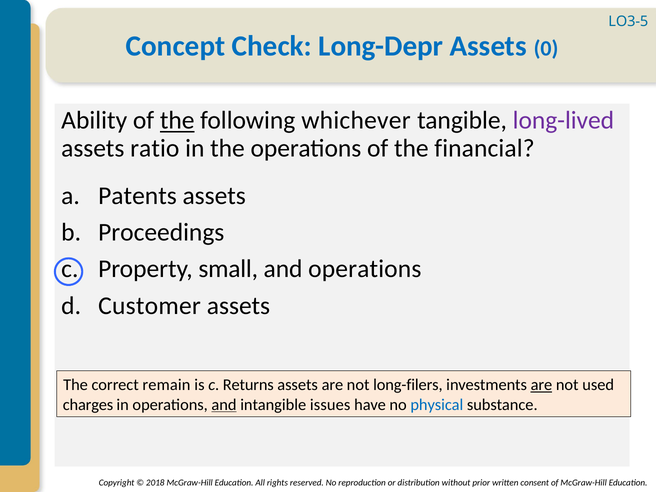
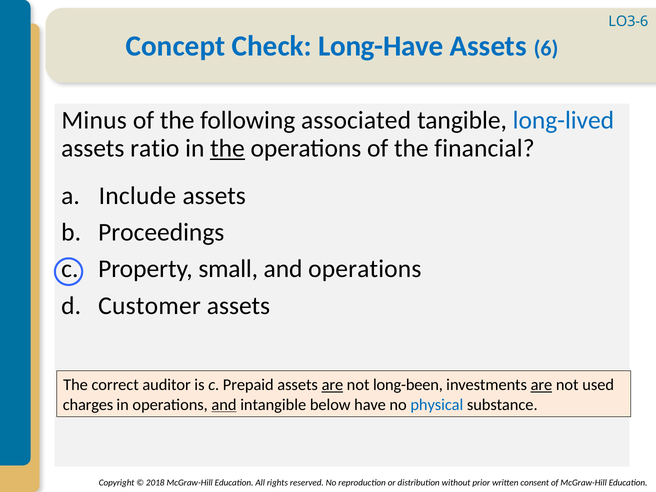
LO3-5: LO3-5 -> LO3-6
Long-Depr: Long-Depr -> Long-Have
0: 0 -> 6
Ability: Ability -> Minus
the at (177, 121) underline: present -> none
whichever: whichever -> associated
long-lived colour: purple -> blue
the at (227, 148) underline: none -> present
Patents: Patents -> Include
remain: remain -> auditor
Returns: Returns -> Prepaid
are at (332, 385) underline: none -> present
long-filers: long-filers -> long-been
issues: issues -> below
